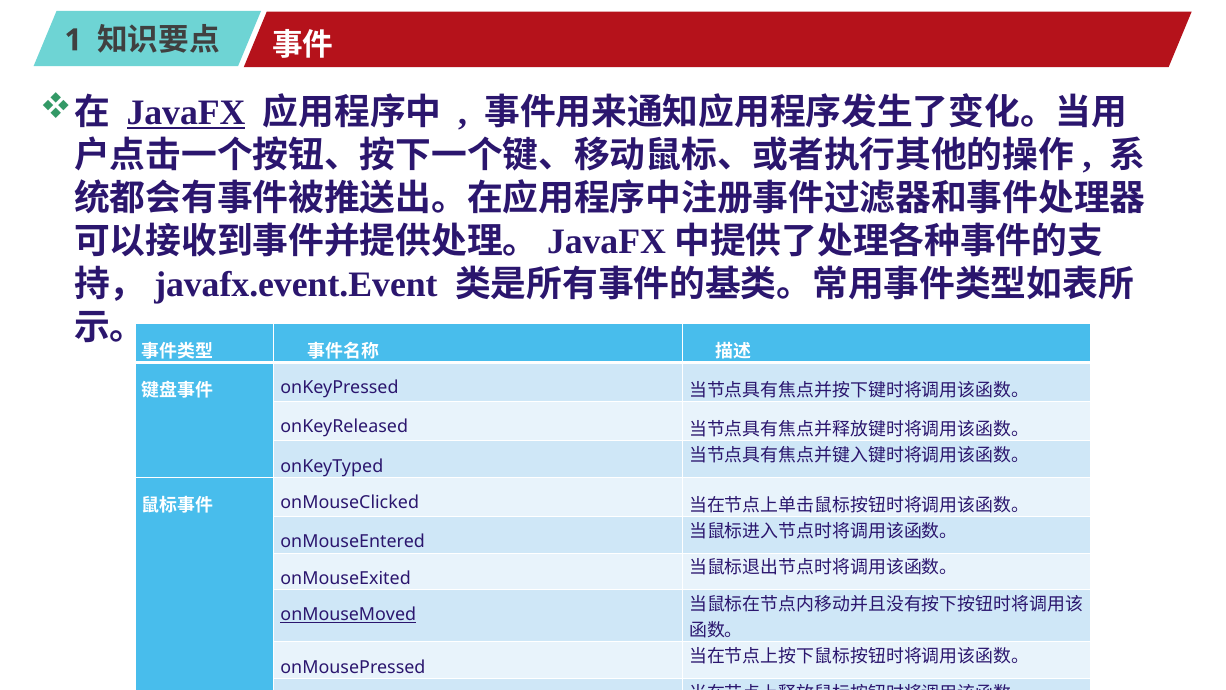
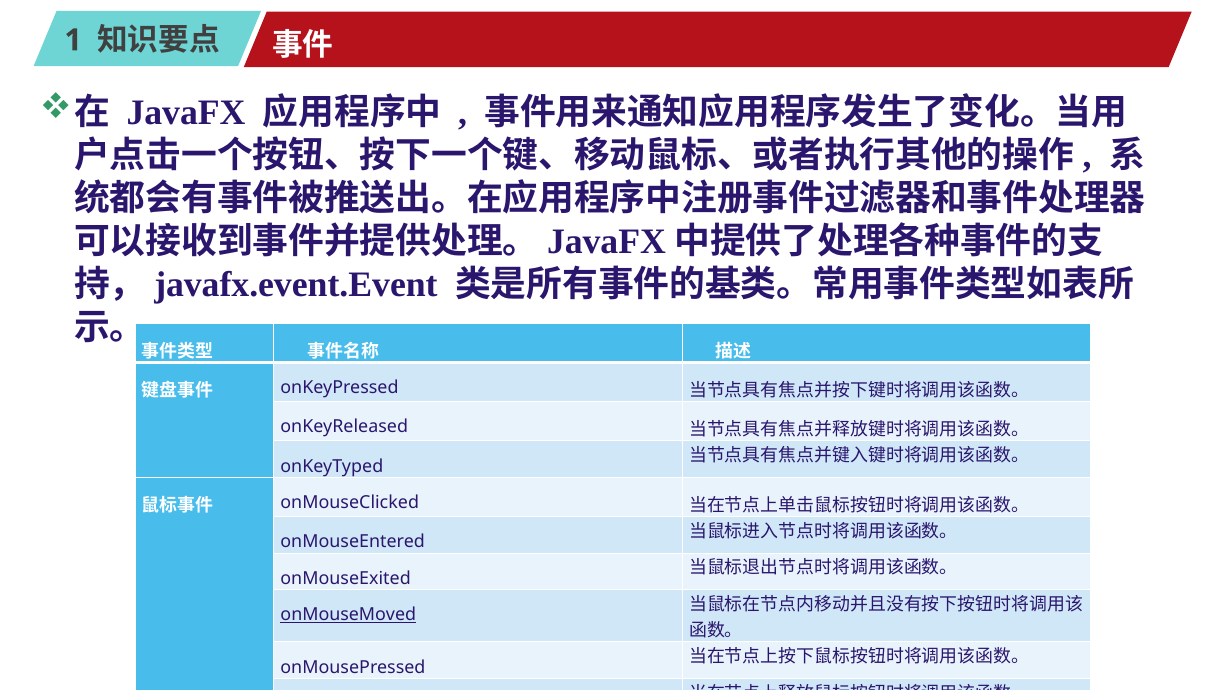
JavaFX at (186, 113) underline: present -> none
